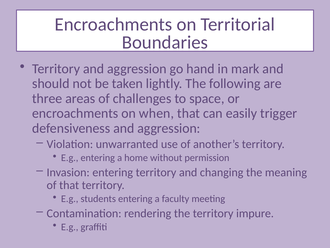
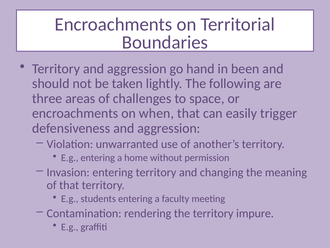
mark: mark -> been
